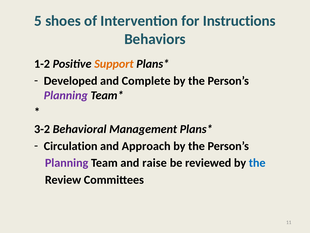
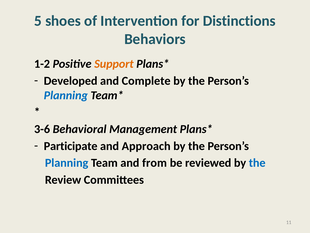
Instructions: Instructions -> Distinctions
Planning at (66, 95) colour: purple -> blue
3-2: 3-2 -> 3-6
Circulation: Circulation -> Participate
Planning at (67, 163) colour: purple -> blue
raise: raise -> from
